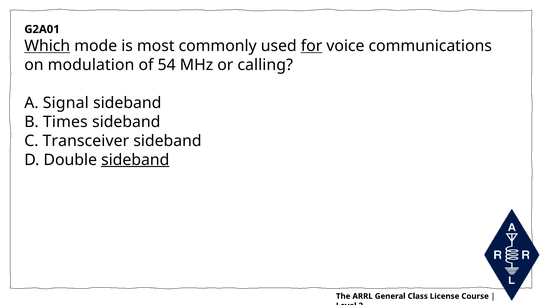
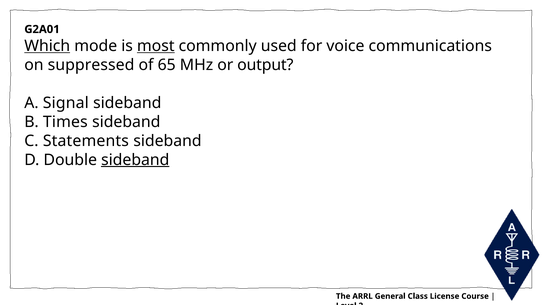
most underline: none -> present
for underline: present -> none
modulation: modulation -> suppressed
54: 54 -> 65
calling: calling -> output
Transceiver: Transceiver -> Statements
